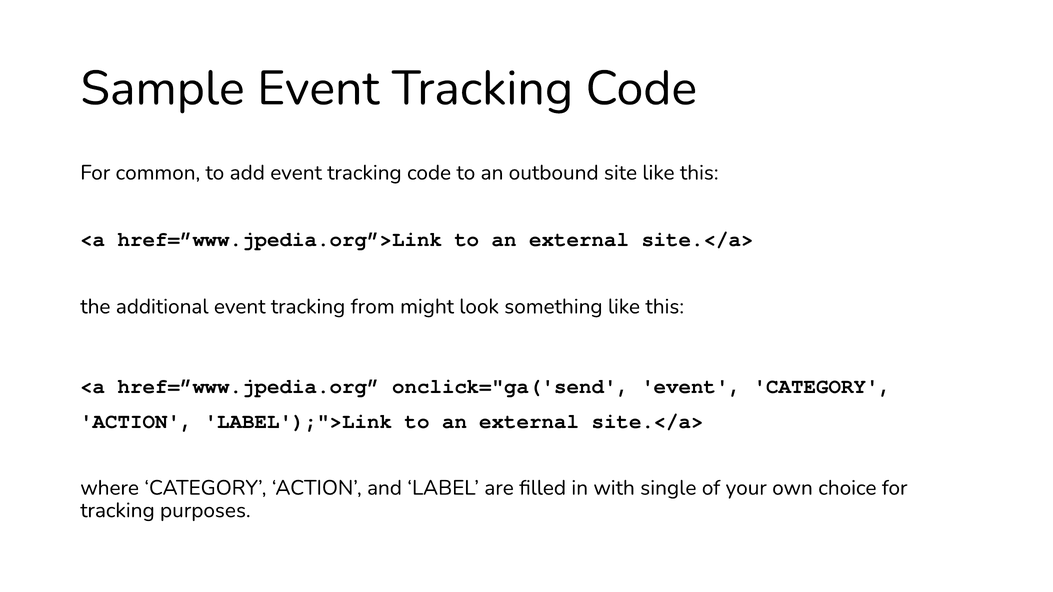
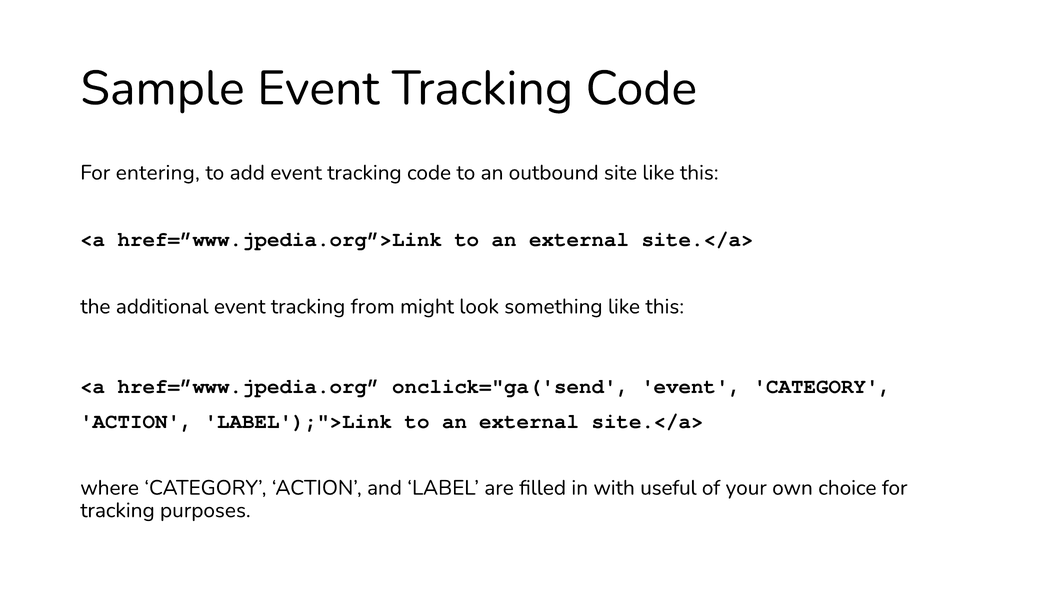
common: common -> entering
single: single -> useful
